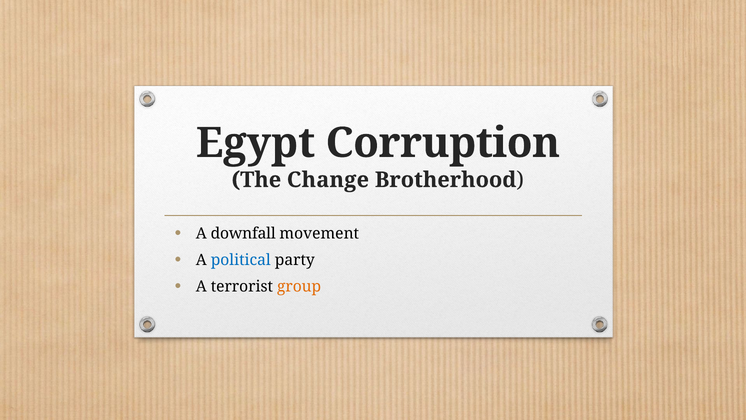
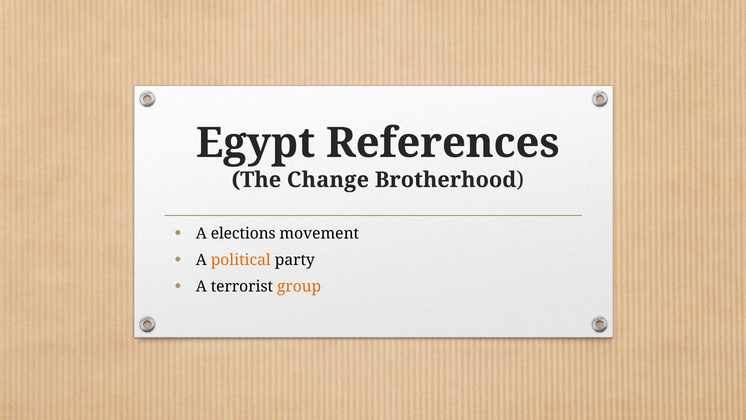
Corruption: Corruption -> References
downfall: downfall -> elections
political colour: blue -> orange
